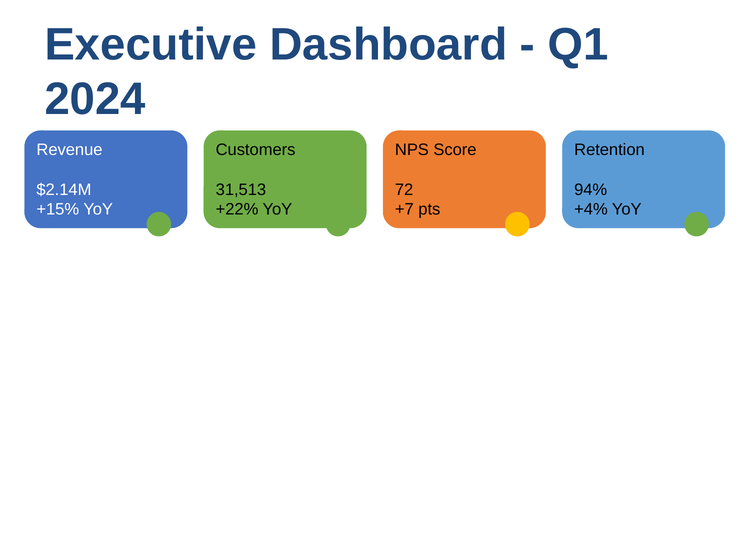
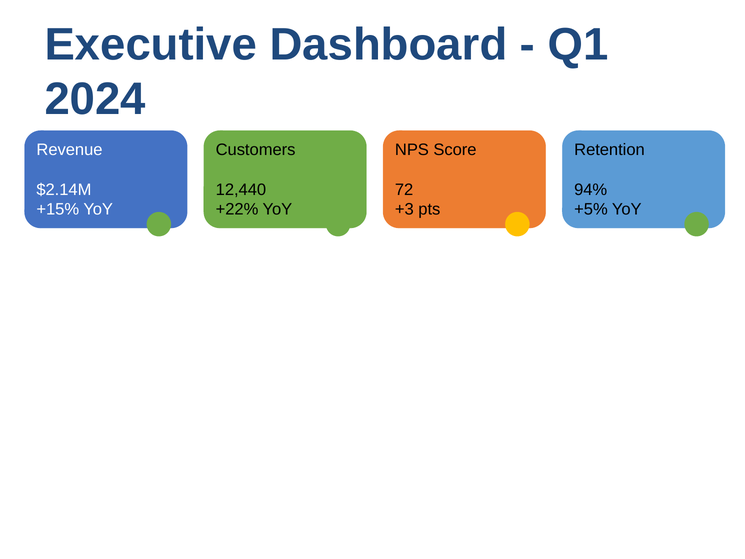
31,513: 31,513 -> 12,440
+7: +7 -> +3
+4%: +4% -> +5%
